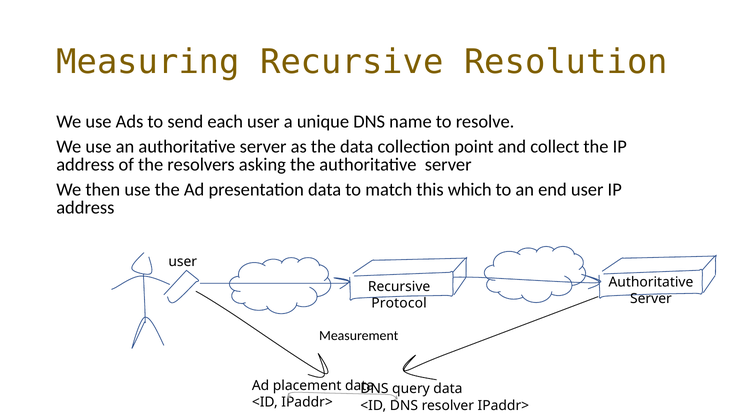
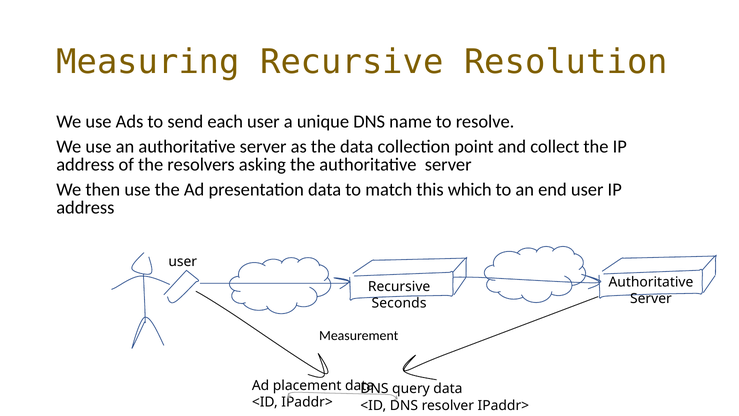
Protocol: Protocol -> Seconds
